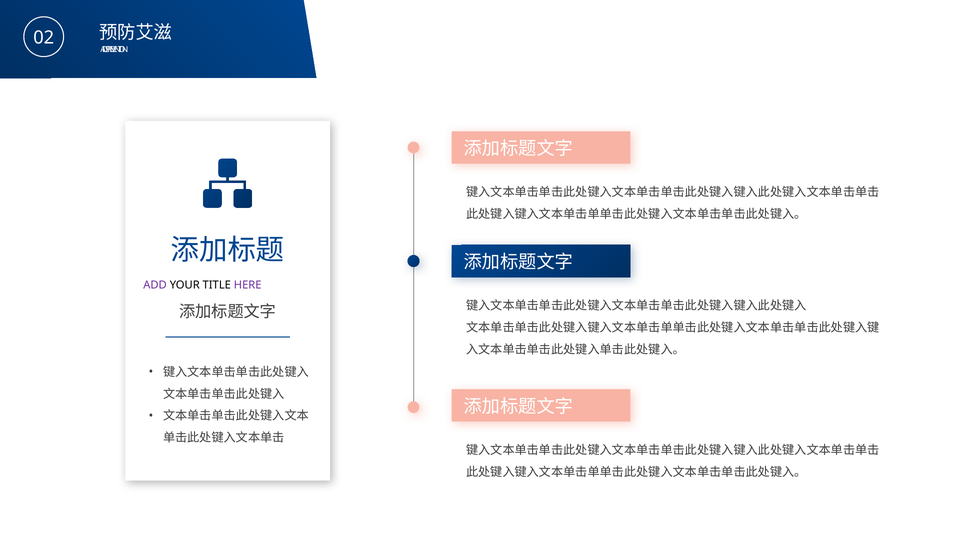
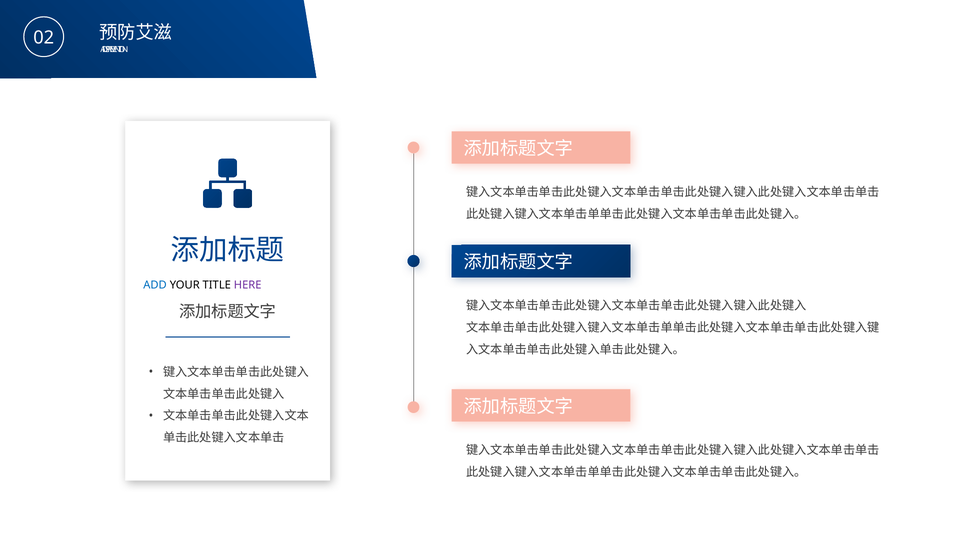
ADD colour: purple -> blue
